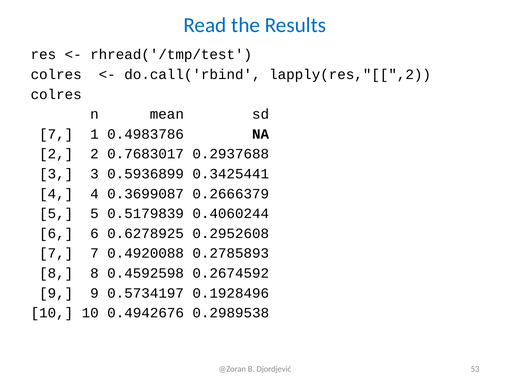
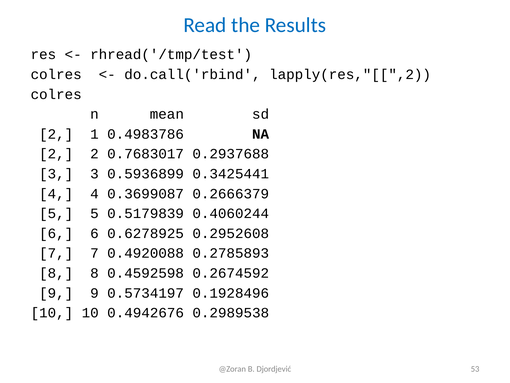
7 at (56, 134): 7 -> 2
